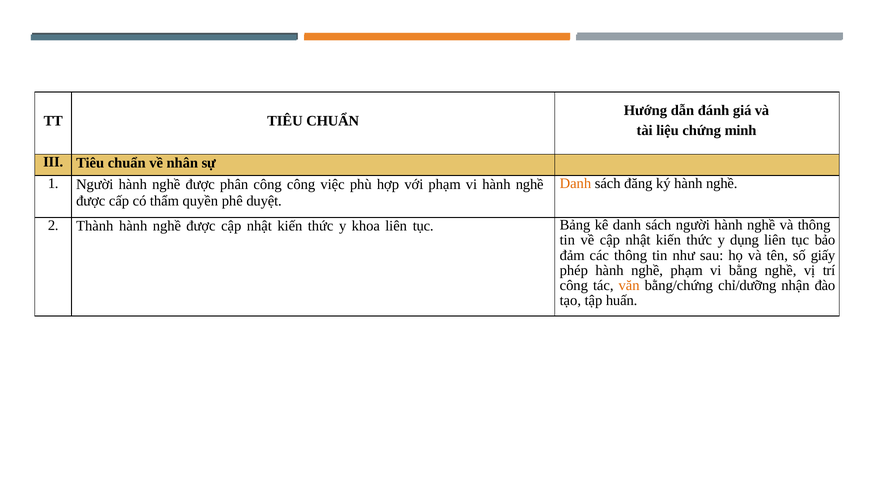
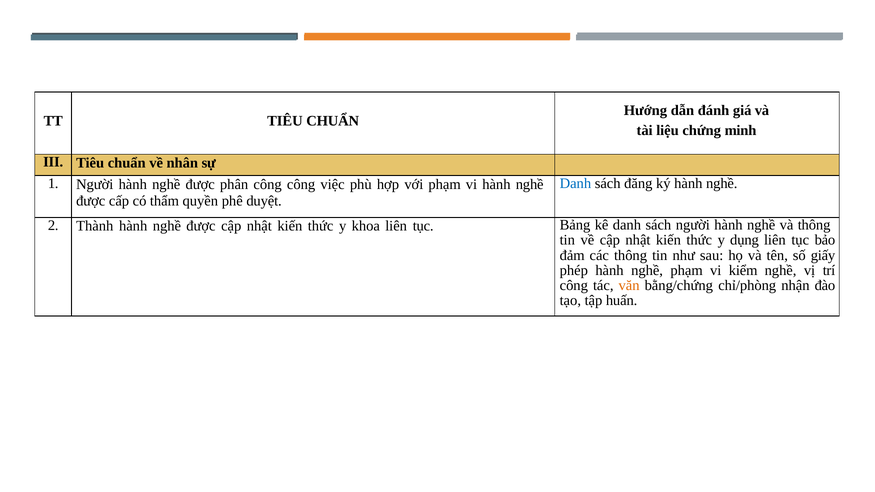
Danh at (575, 184) colour: orange -> blue
bằng: bằng -> kiểm
chỉ/dưỡng: chỉ/dưỡng -> chỉ/phòng
